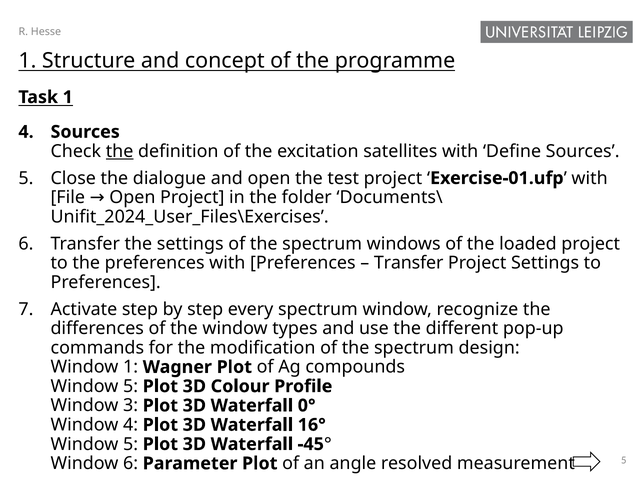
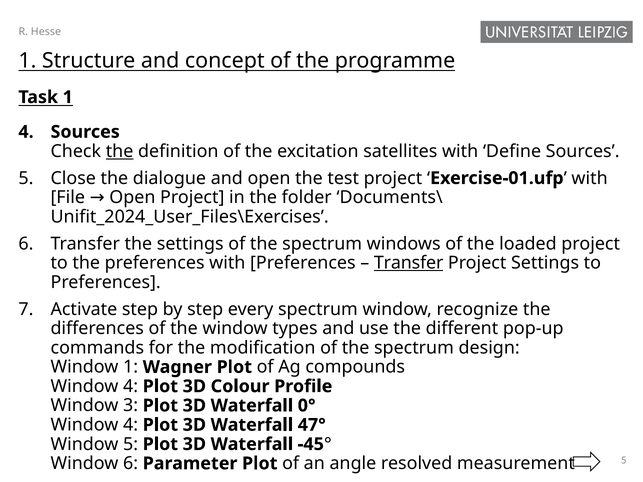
Transfer at (409, 263) underline: none -> present
5 at (131, 387): 5 -> 4
16°: 16° -> 47°
